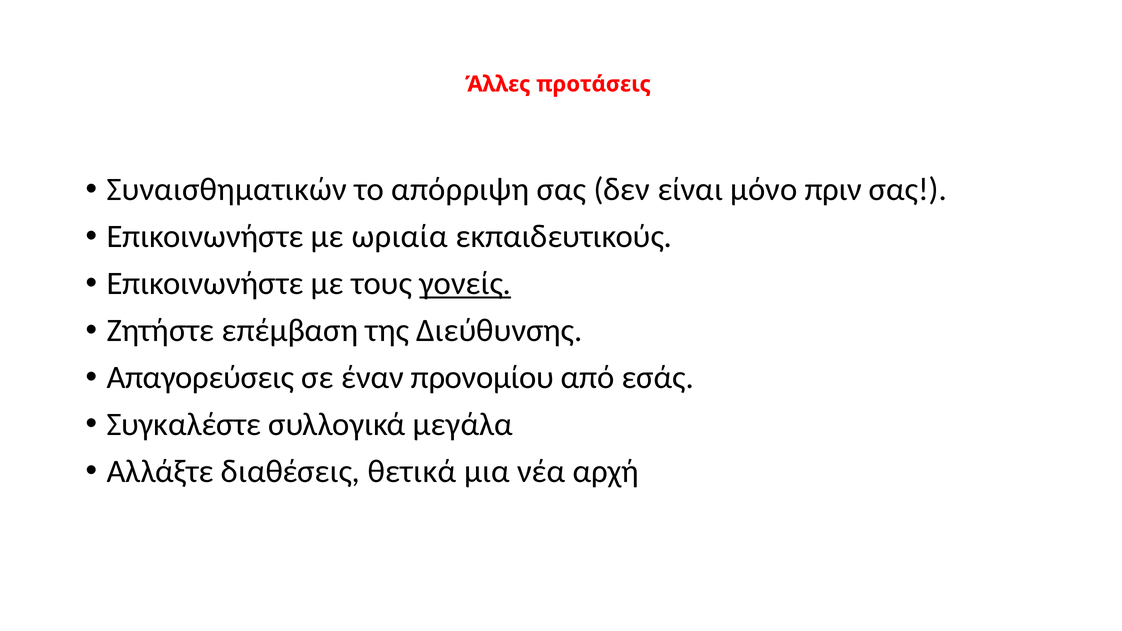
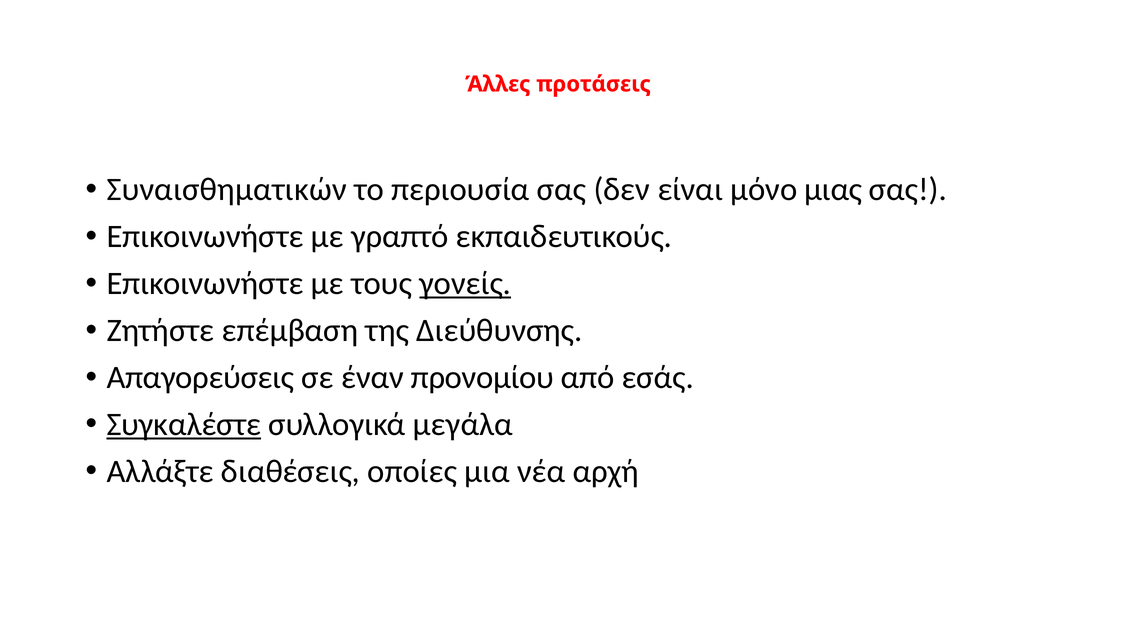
απόρριψη: απόρριψη -> περιουσία
πριν: πριν -> μιας
ωριαία: ωριαία -> γραπτό
Συγκαλέστε underline: none -> present
θετικά: θετικά -> οποίες
